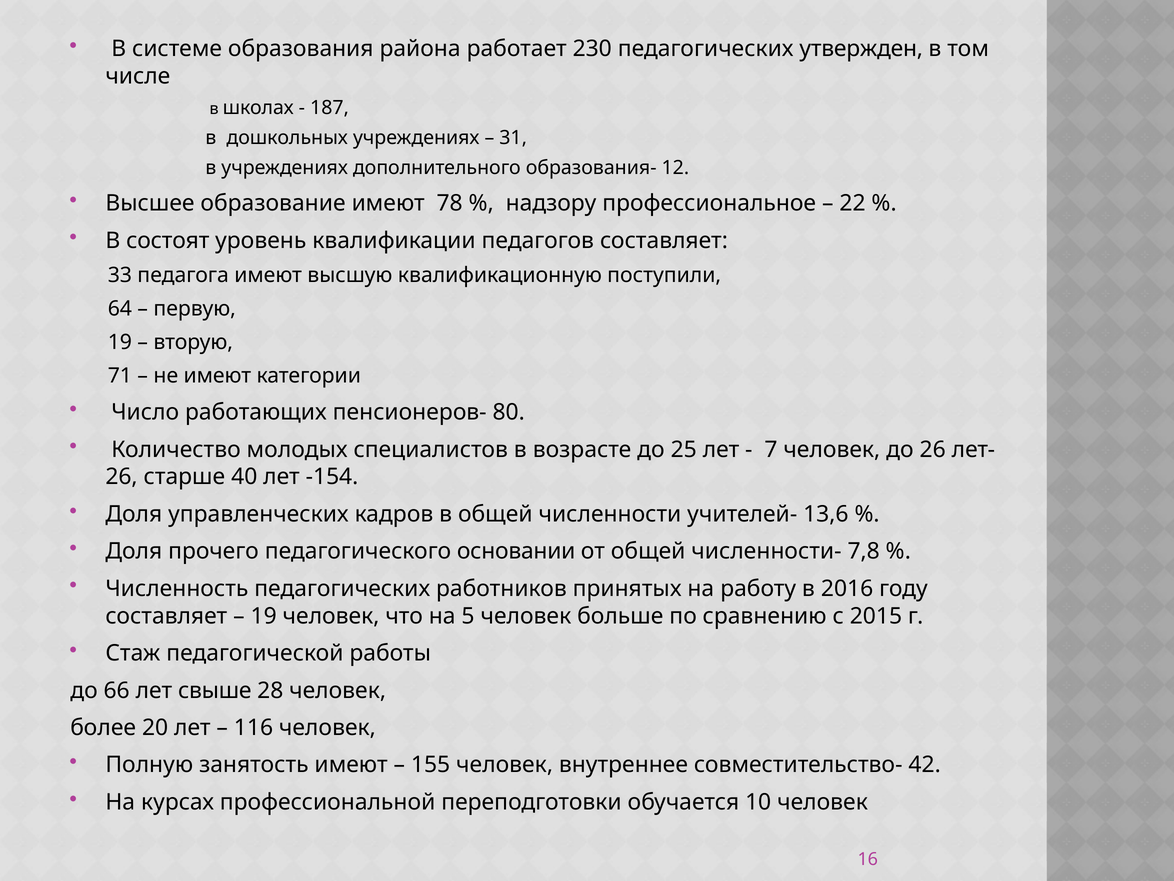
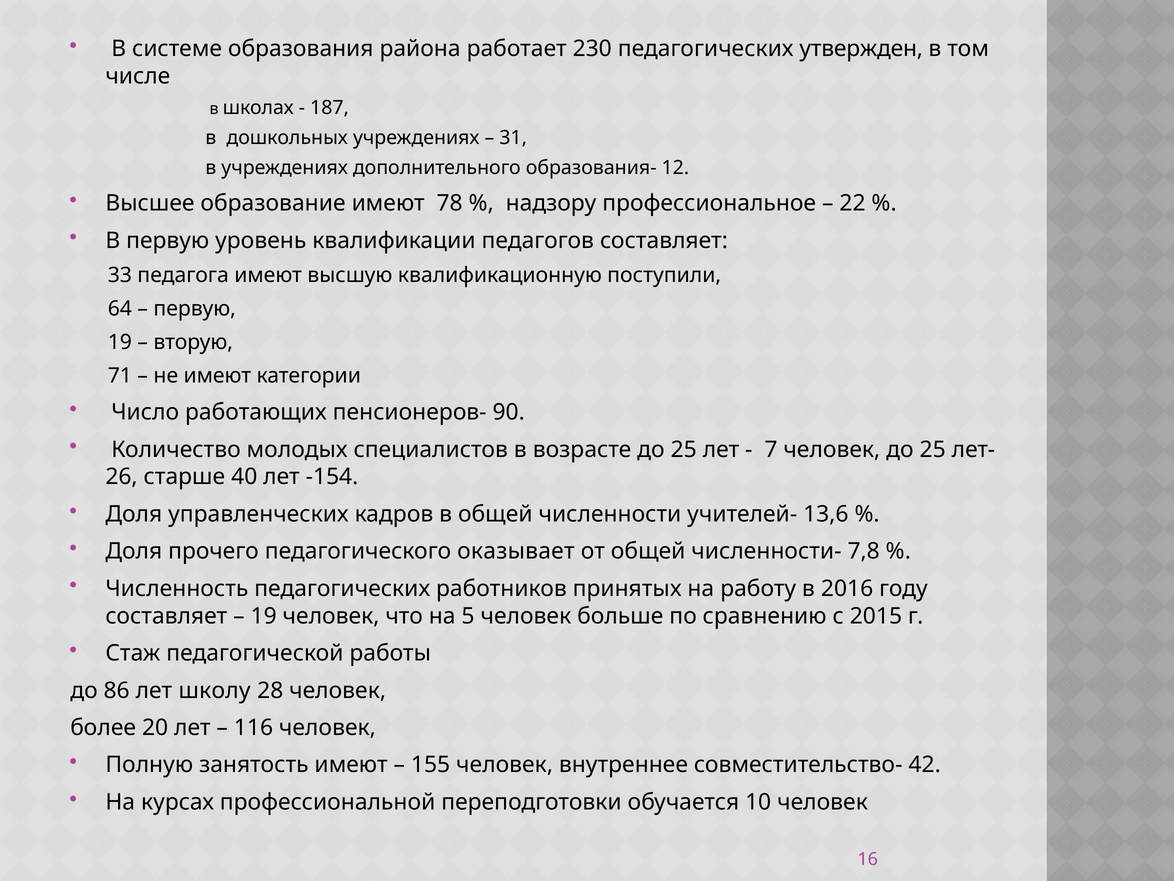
В состоят: состоят -> первую
80: 80 -> 90
человек до 26: 26 -> 25
основании: основании -> оказывает
66: 66 -> 86
свыше: свыше -> школу
